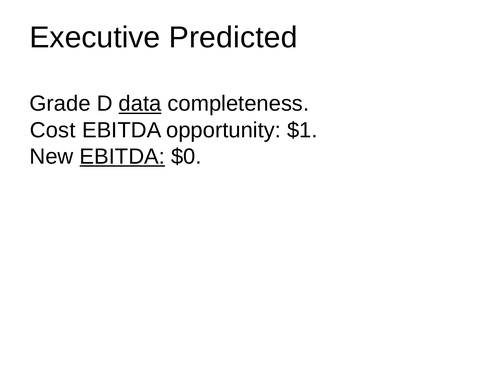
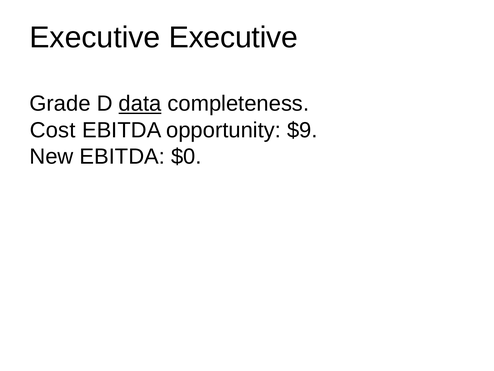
Executive Predicted: Predicted -> Executive
$1: $1 -> $9
EBITDA at (122, 156) underline: present -> none
